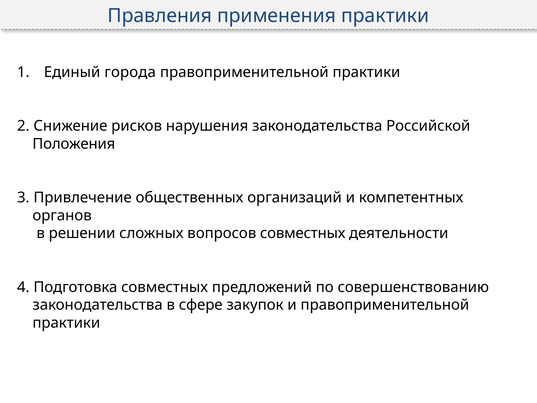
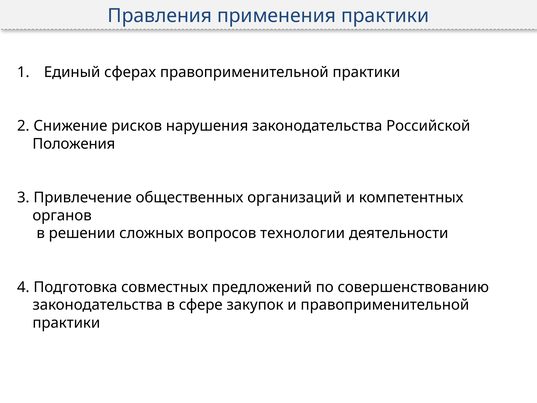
города: города -> сферах
вопросов совместных: совместных -> технологии
